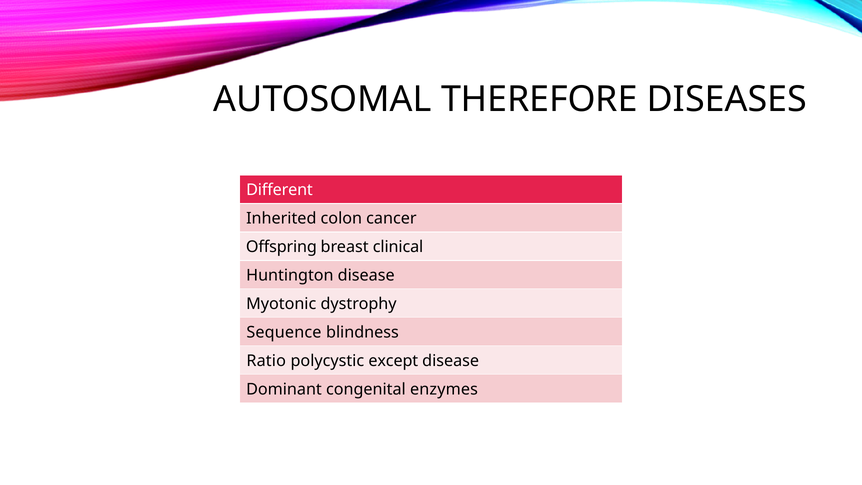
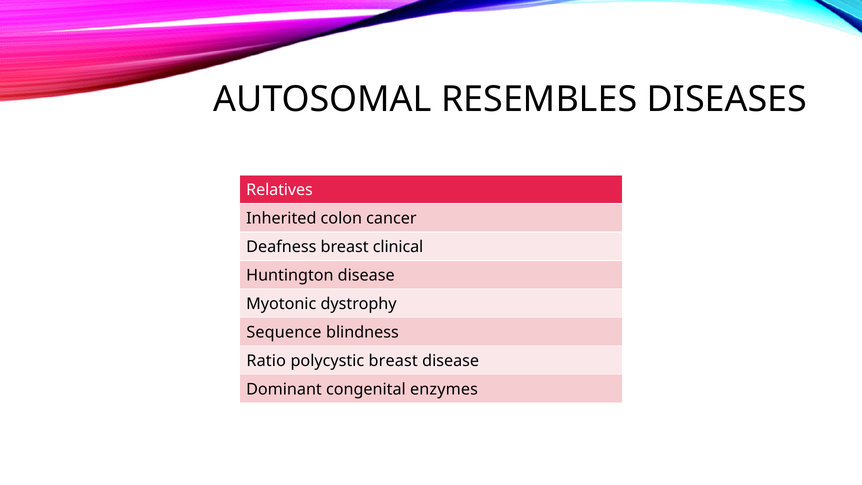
THEREFORE: THEREFORE -> RESEMBLES
Different: Different -> Relatives
Offspring: Offspring -> Deafness
polycystic except: except -> breast
